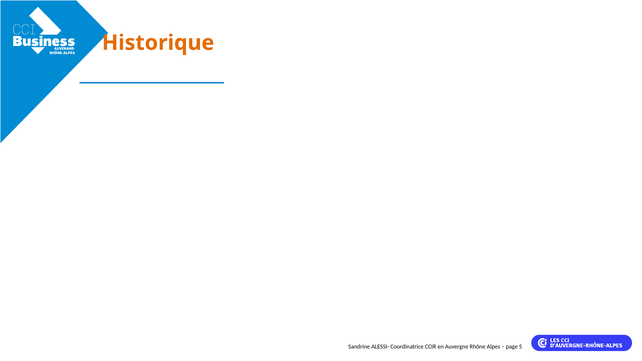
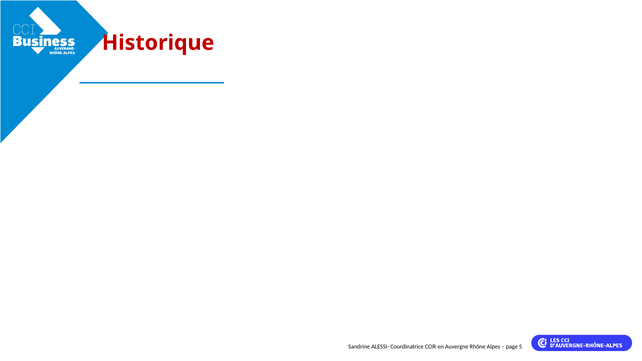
Historique colour: orange -> red
